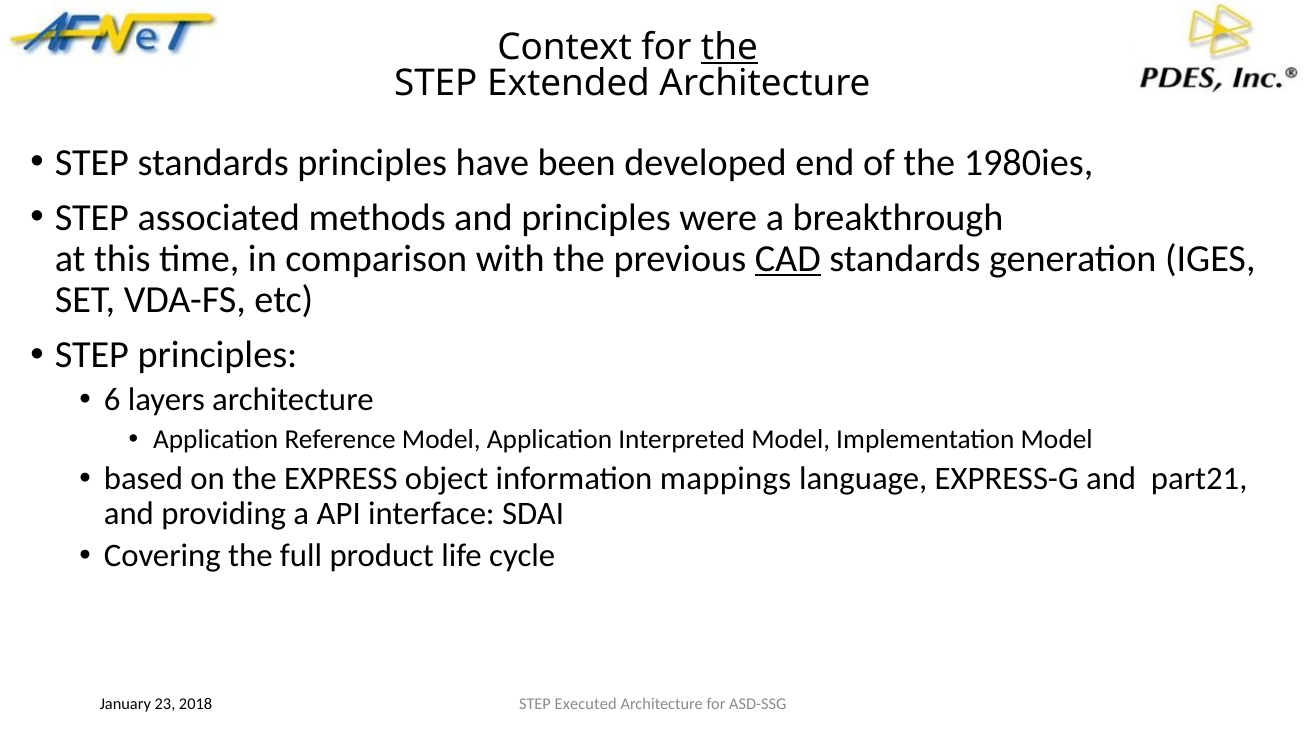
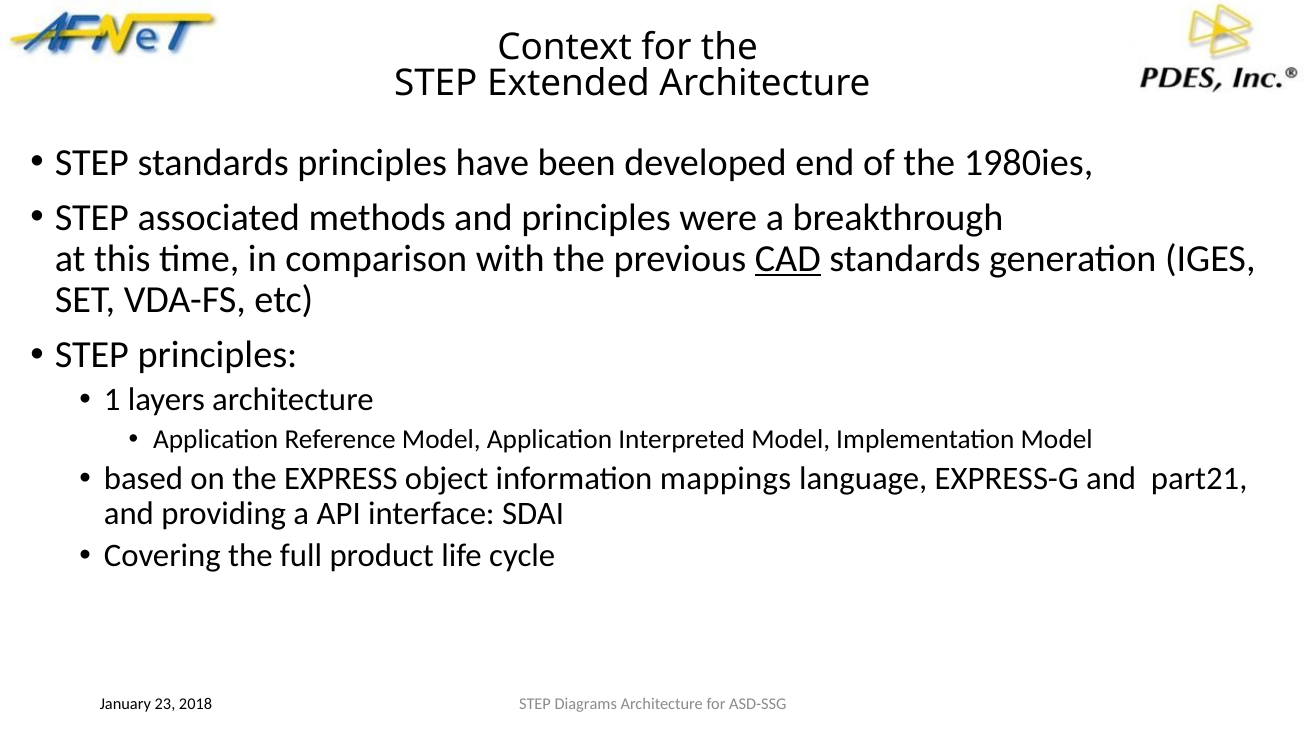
the at (729, 47) underline: present -> none
6: 6 -> 1
Executed: Executed -> Diagrams
